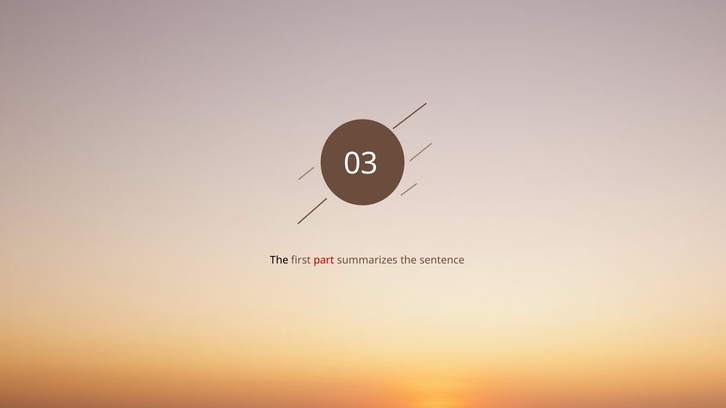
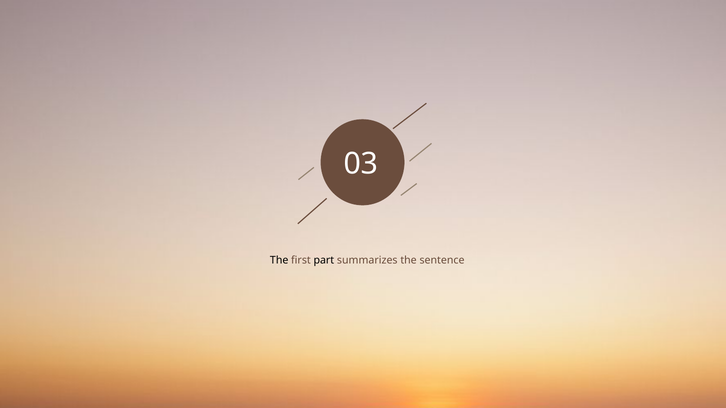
part colour: red -> black
